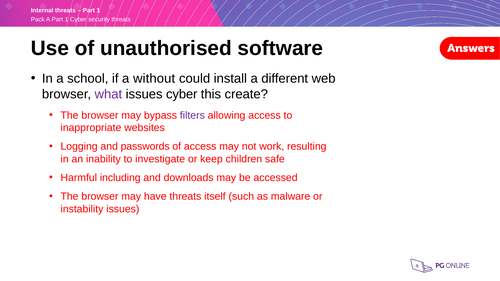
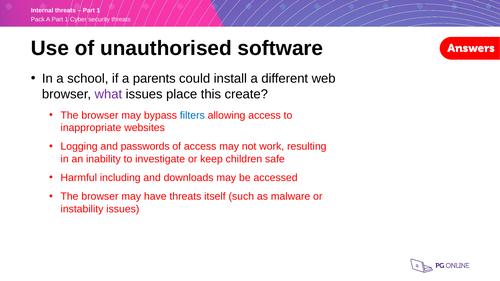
without: without -> parents
issues cyber: cyber -> place
filters colour: purple -> blue
